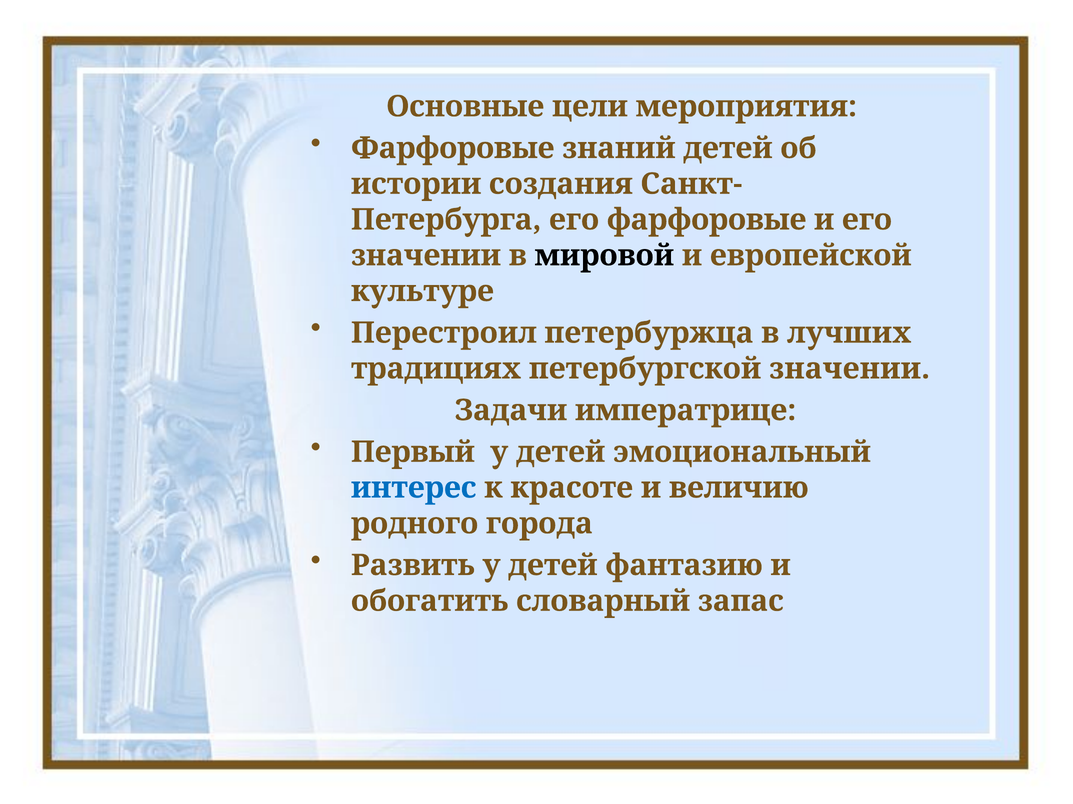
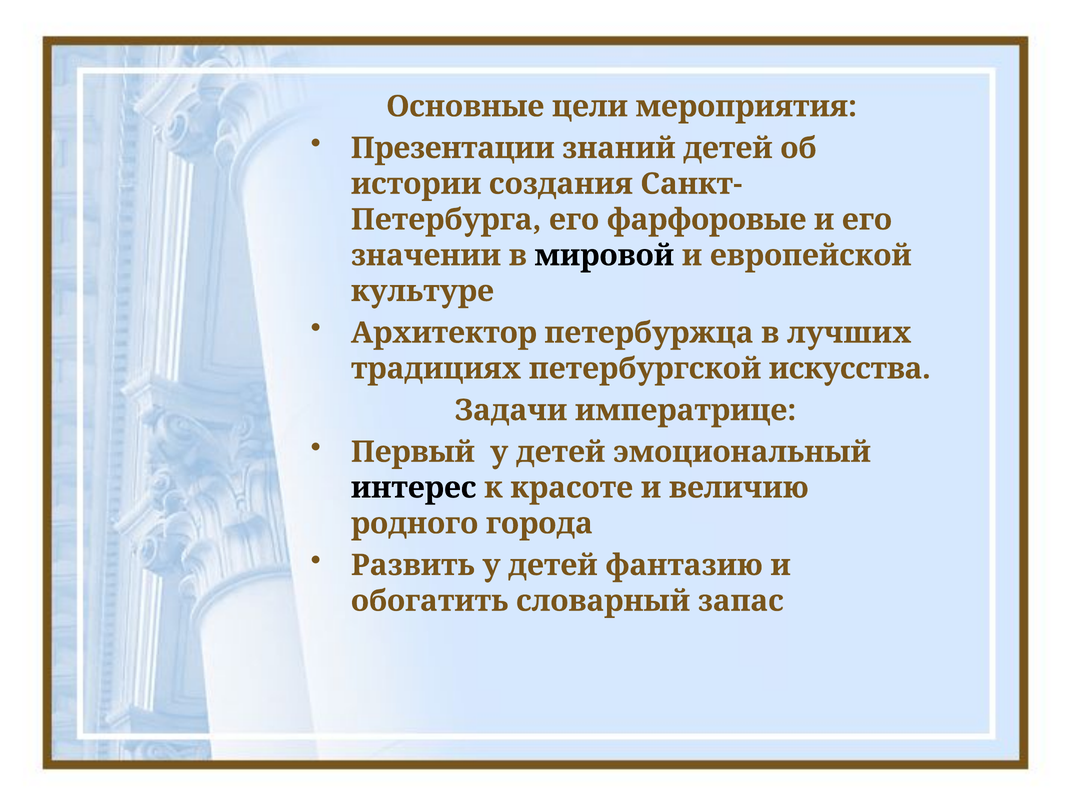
Фарфоровые at (453, 148): Фарфоровые -> Презентации
Перестроил: Перестроил -> Архитектор
петербургской значении: значении -> искусства
интерес colour: blue -> black
